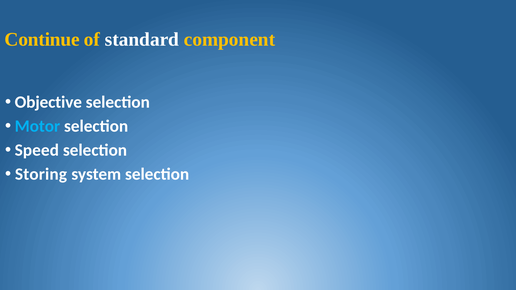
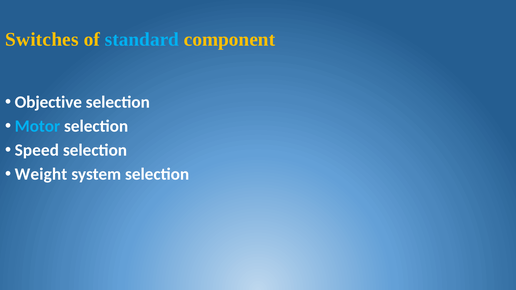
Continue: Continue -> Switches
standard colour: white -> light blue
Storing: Storing -> Weight
